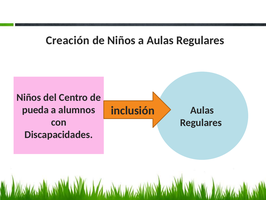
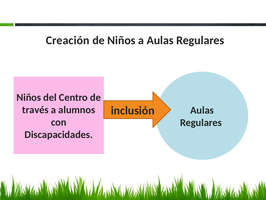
pueda: pueda -> través
